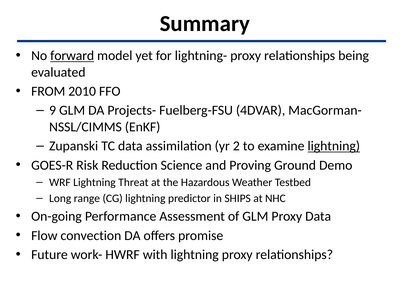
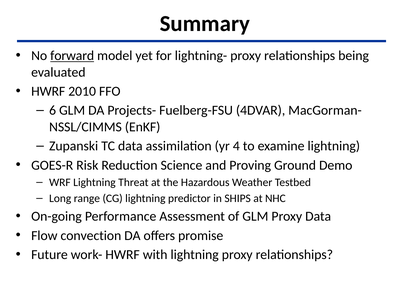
FROM at (48, 91): FROM -> HWRF
9: 9 -> 6
2: 2 -> 4
lightning at (334, 146) underline: present -> none
